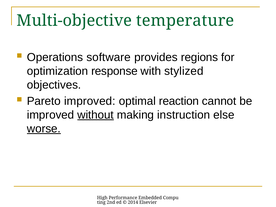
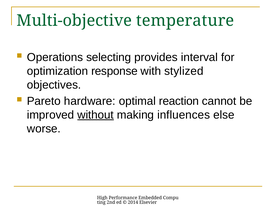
software: software -> selecting
regions: regions -> interval
Pareto improved: improved -> hardware
instruction: instruction -> influences
worse underline: present -> none
